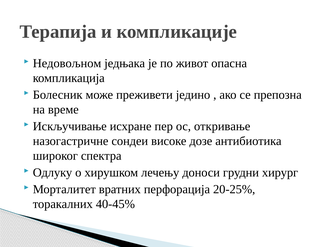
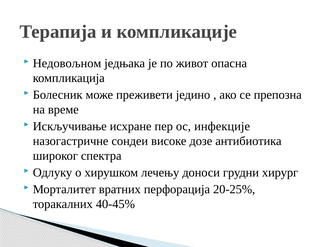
откривање: откривање -> инфекције
